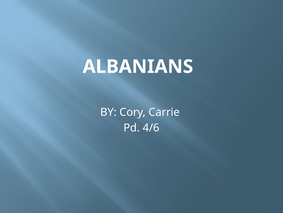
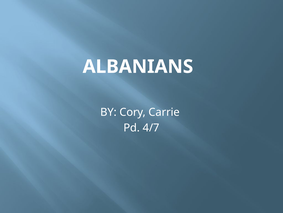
4/6: 4/6 -> 4/7
